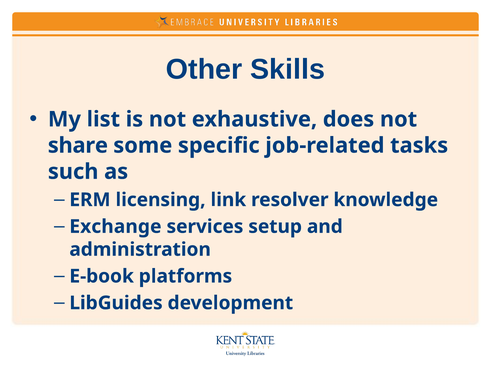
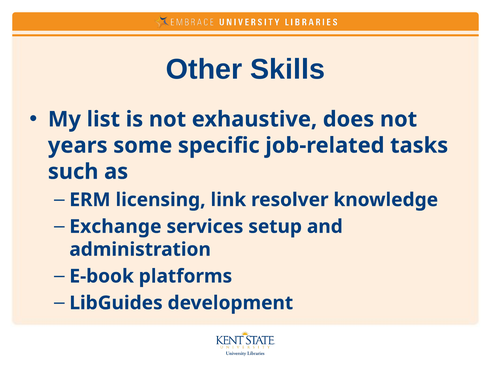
share: share -> years
